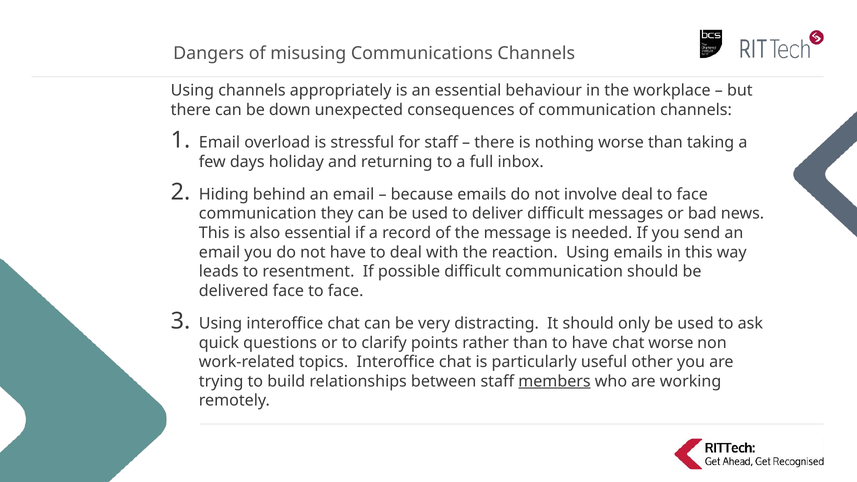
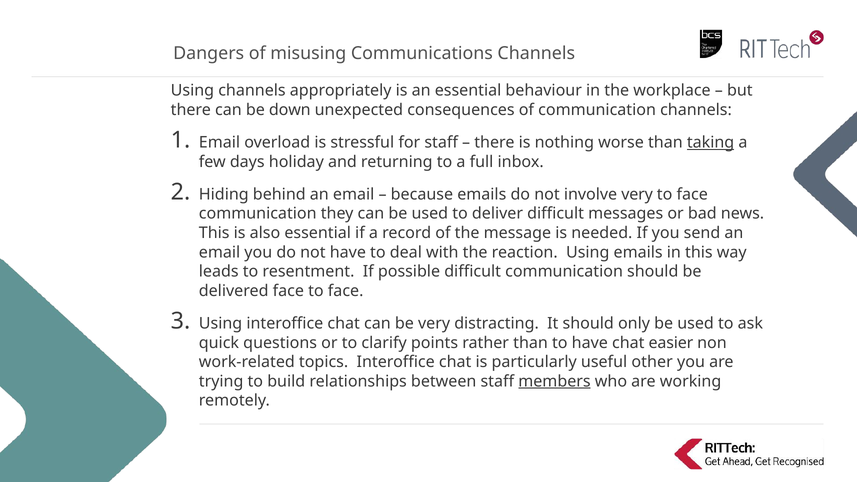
taking underline: none -> present
involve deal: deal -> very
chat worse: worse -> easier
